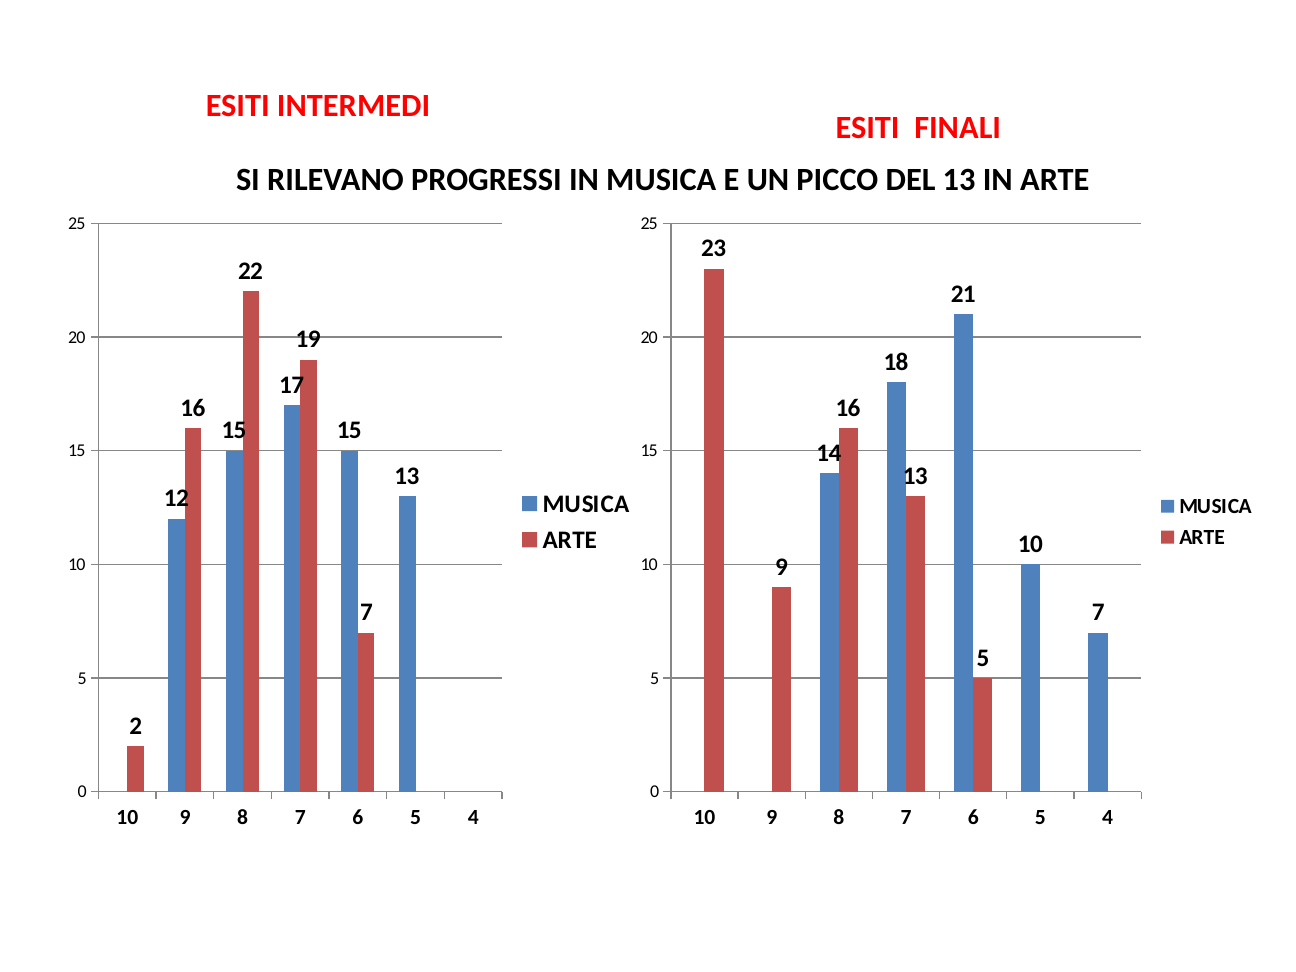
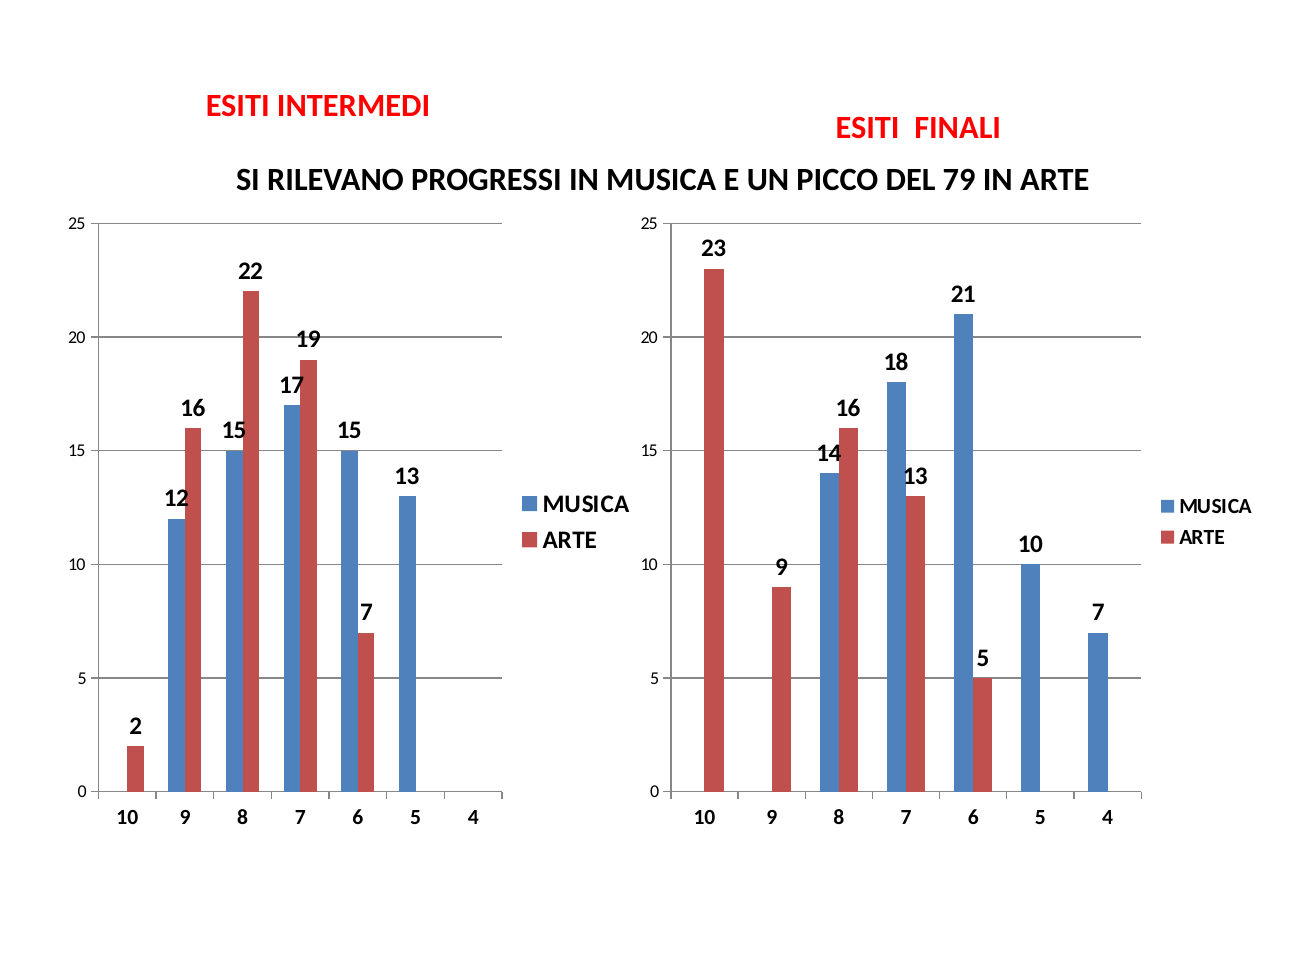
DEL 13: 13 -> 79
